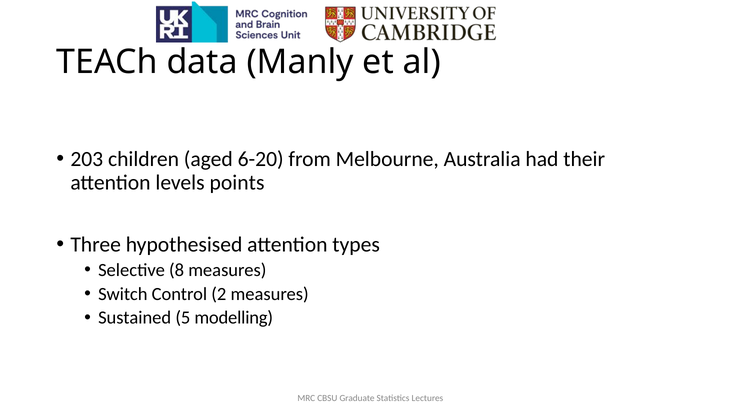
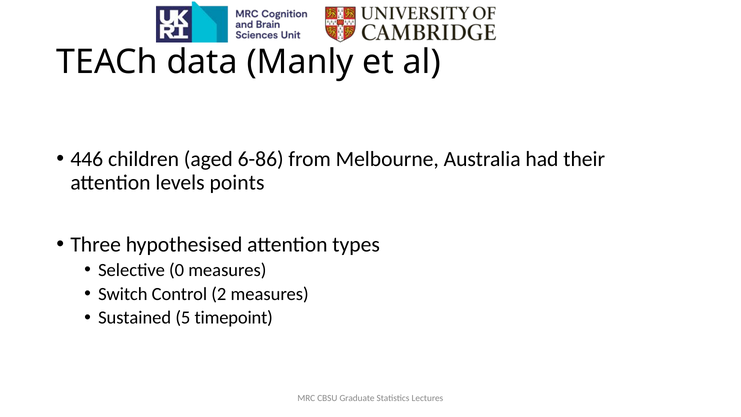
203: 203 -> 446
6-20: 6-20 -> 6-86
8: 8 -> 0
modelling: modelling -> timepoint
